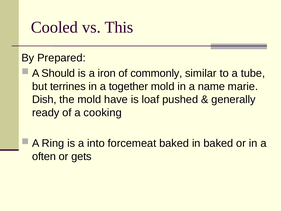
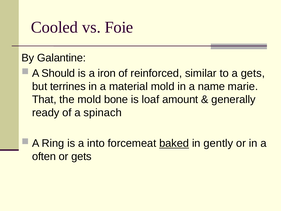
This: This -> Foie
Prepared: Prepared -> Galantine
commonly: commonly -> reinforced
a tube: tube -> gets
together: together -> material
Dish: Dish -> That
have: have -> bone
pushed: pushed -> amount
cooking: cooking -> spinach
baked at (174, 143) underline: none -> present
in baked: baked -> gently
